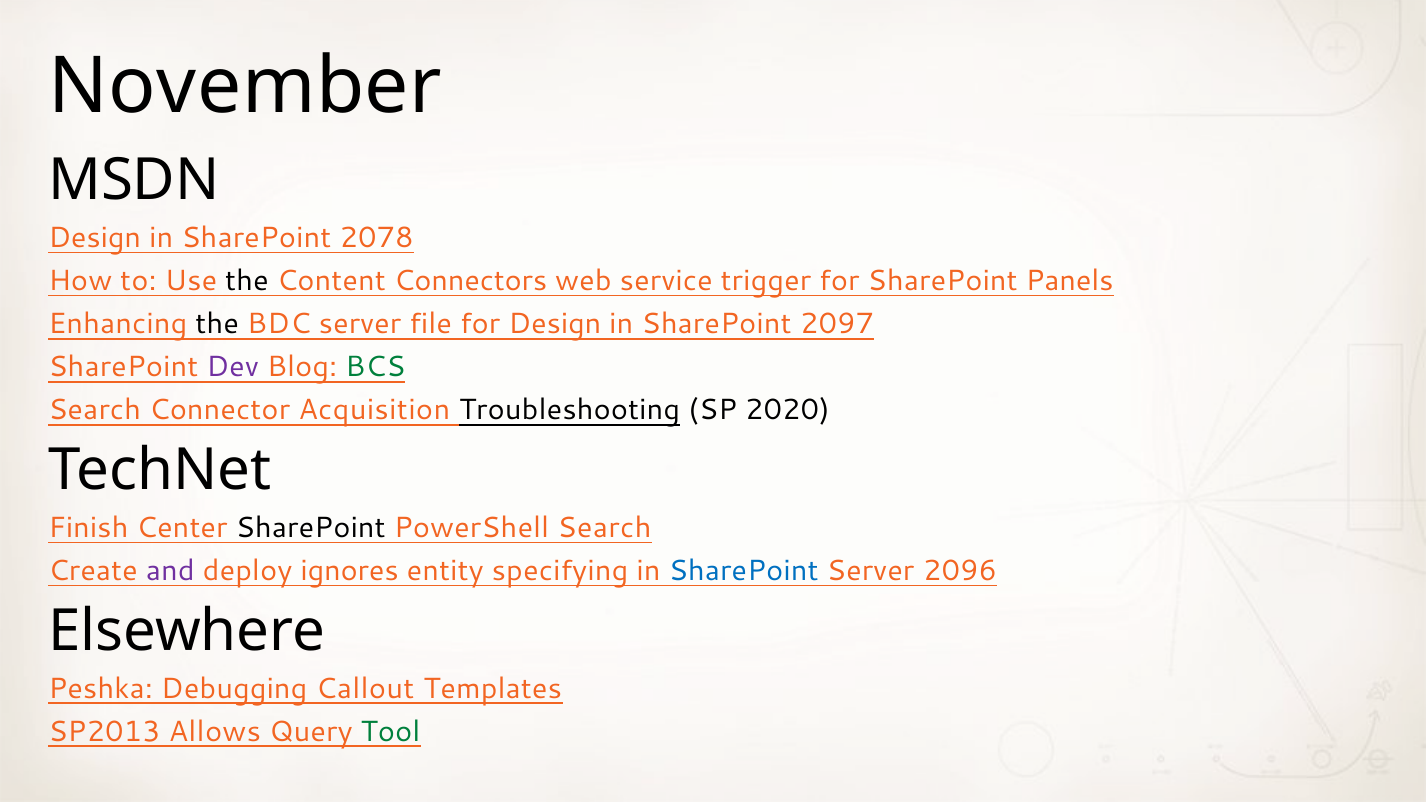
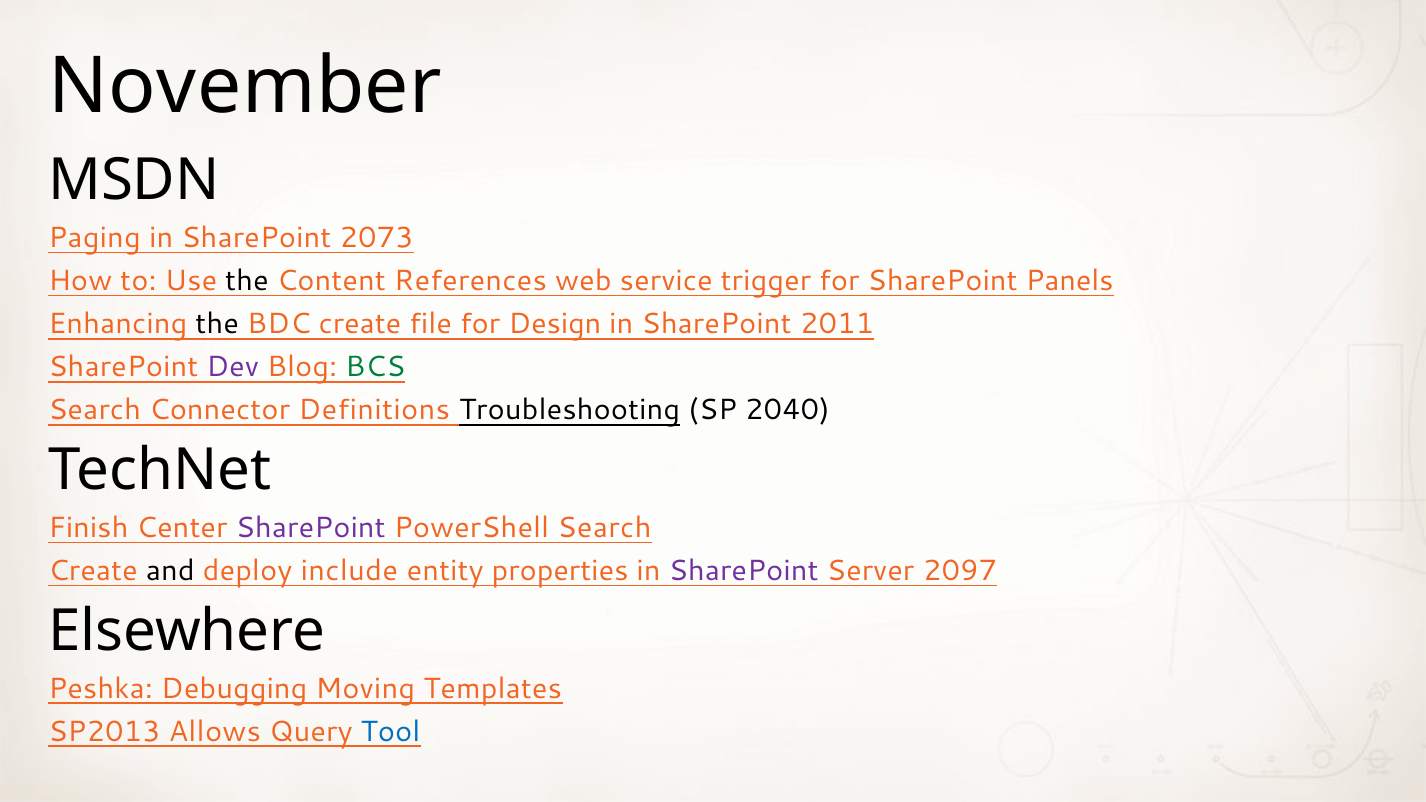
Design at (95, 238): Design -> Paging
2078: 2078 -> 2073
Connectors: Connectors -> References
BDC server: server -> create
2097: 2097 -> 2011
Acquisition: Acquisition -> Definitions
2020: 2020 -> 2040
SharePoint at (311, 528) colour: black -> purple
and colour: purple -> black
ignores: ignores -> include
specifying: specifying -> properties
SharePoint at (744, 571) colour: blue -> purple
2096: 2096 -> 2097
Callout: Callout -> Moving
Tool colour: green -> blue
